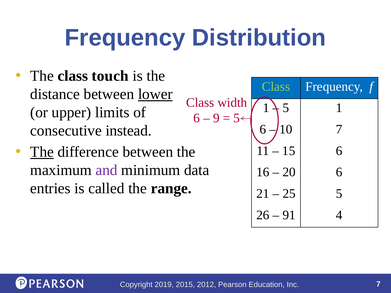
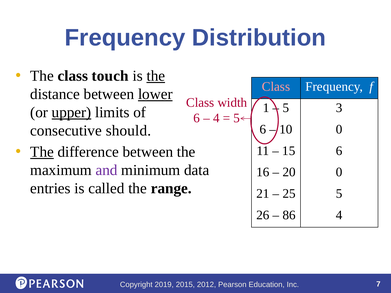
the at (156, 76) underline: none -> present
Class at (276, 87) colour: light green -> pink
5 1: 1 -> 3
upper underline: none -> present
9 at (216, 118): 9 -> 4
10 7: 7 -> 0
instead: instead -> should
20 6: 6 -> 0
91: 91 -> 86
